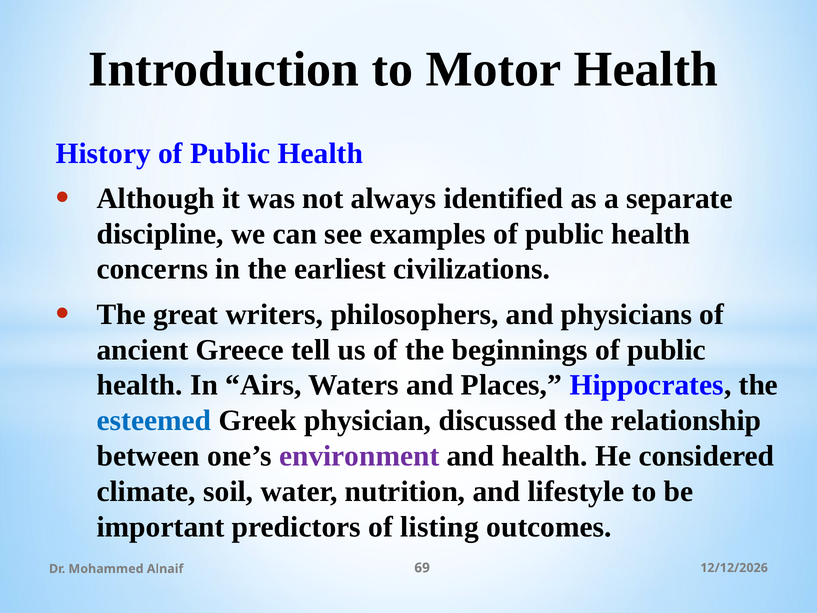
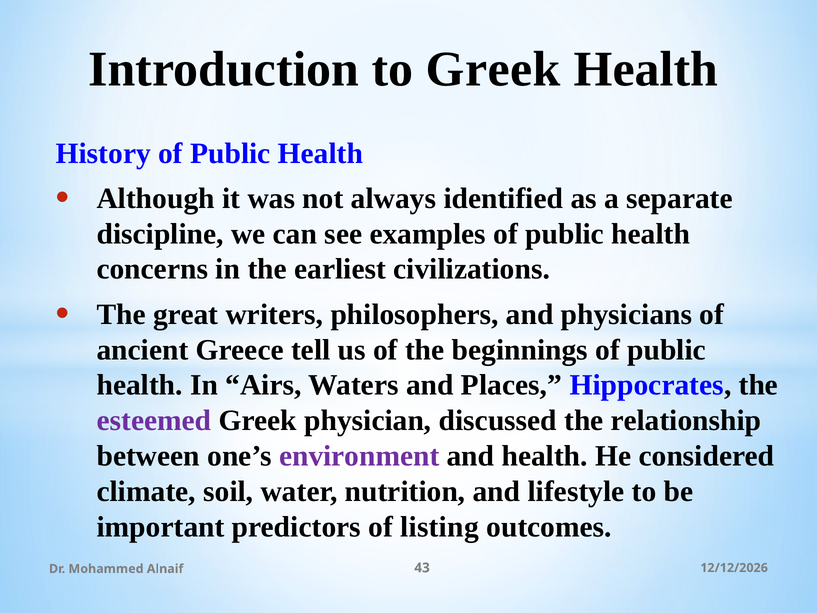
to Motor: Motor -> Greek
esteemed colour: blue -> purple
69: 69 -> 43
